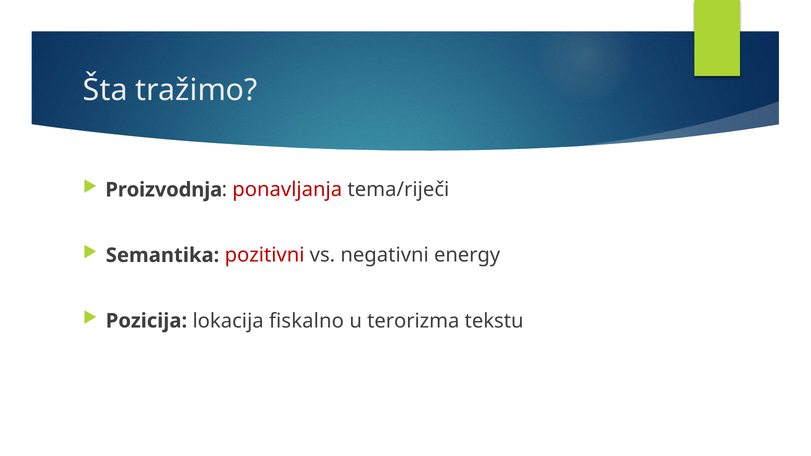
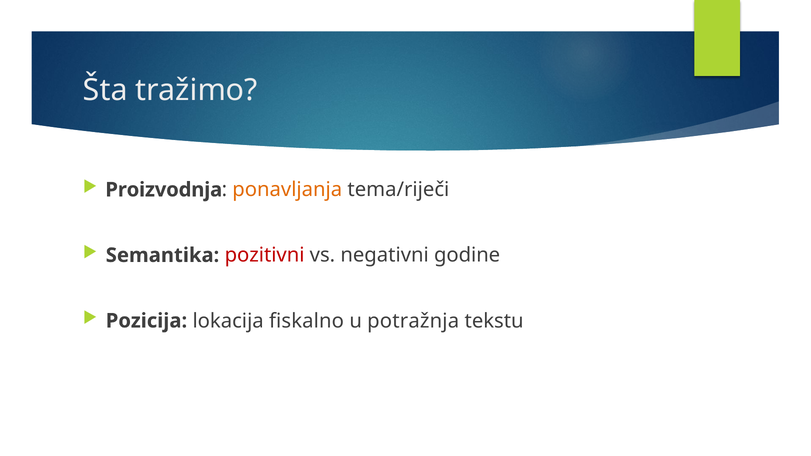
ponavljanja colour: red -> orange
energy: energy -> godine
terorizma: terorizma -> potražnja
